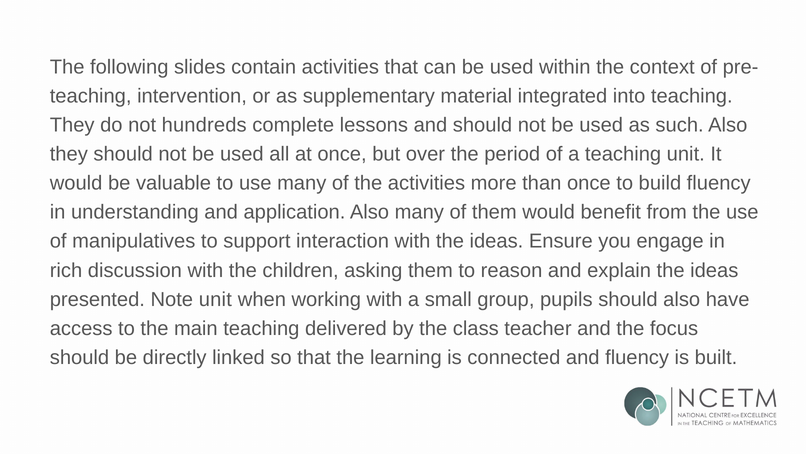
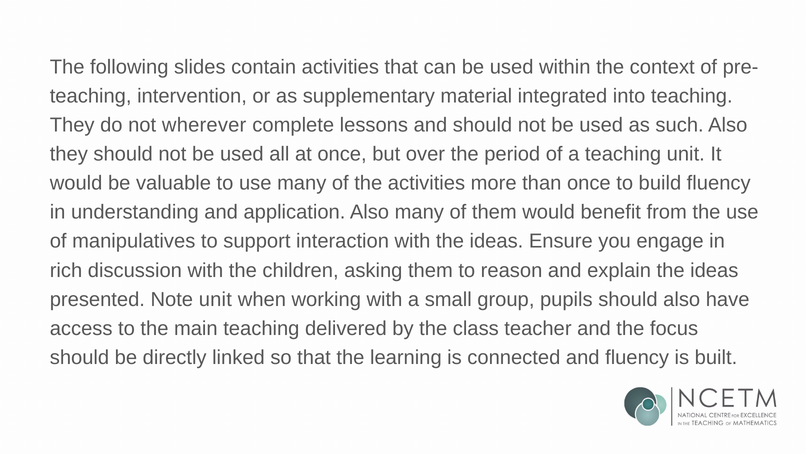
hundreds: hundreds -> wherever
